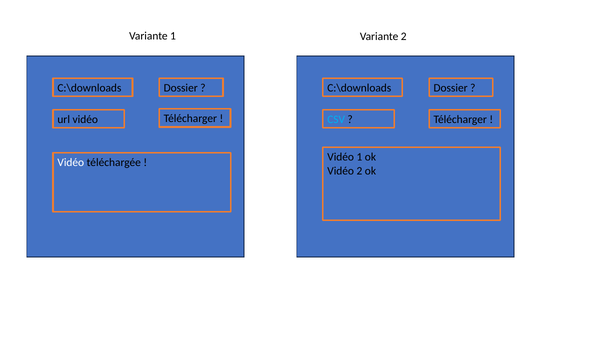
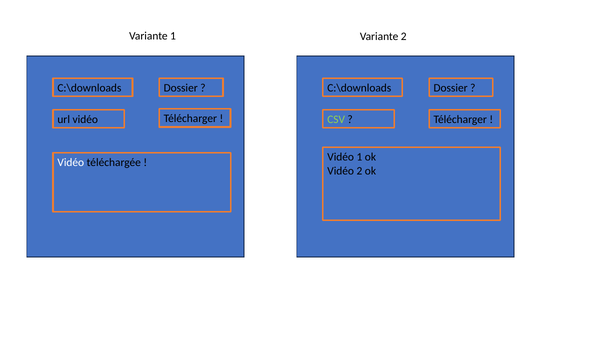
CSV colour: light blue -> light green
